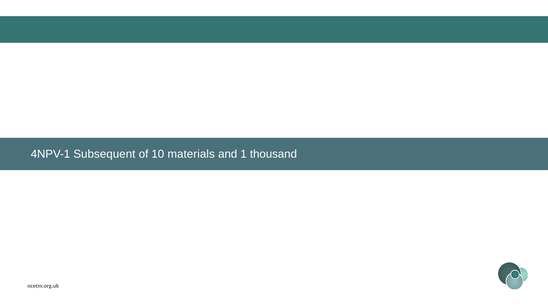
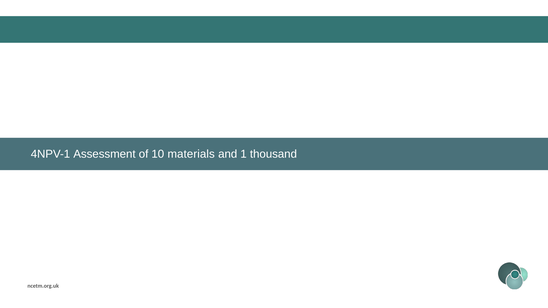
Subsequent: Subsequent -> Assessment
